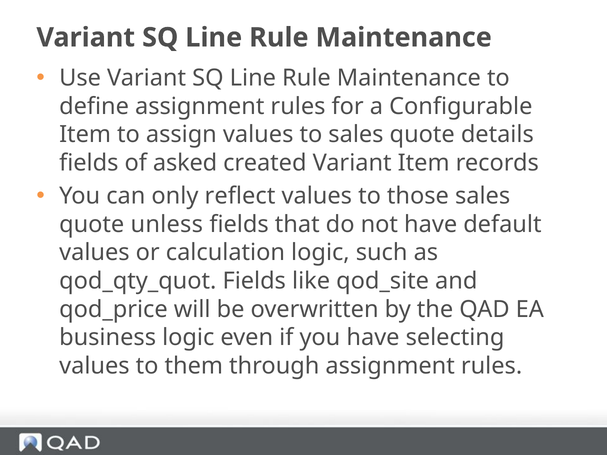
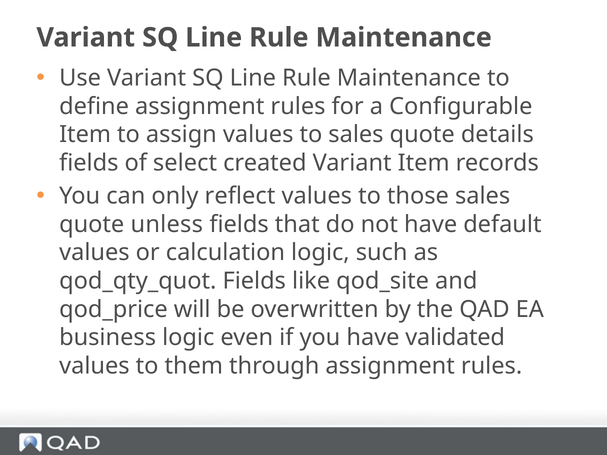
asked: asked -> select
selecting: selecting -> validated
